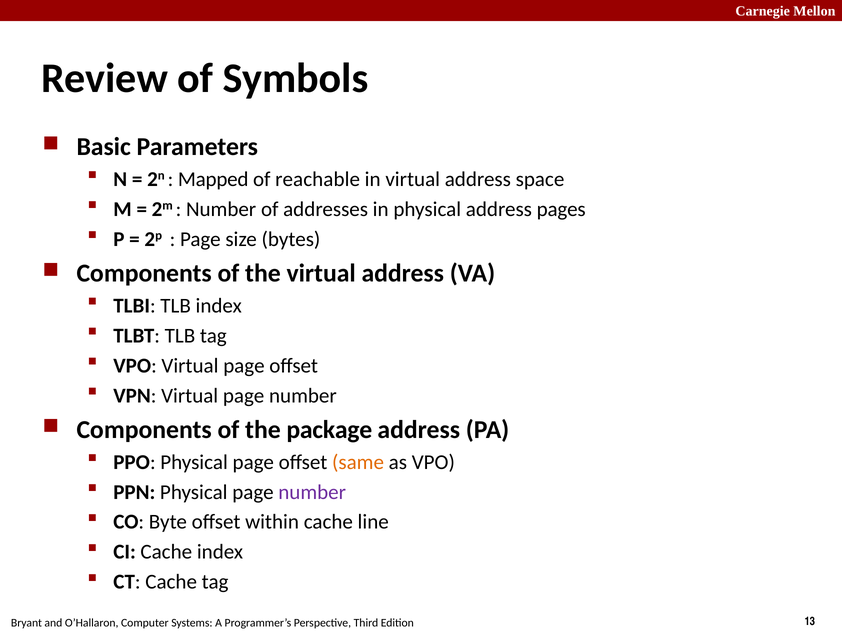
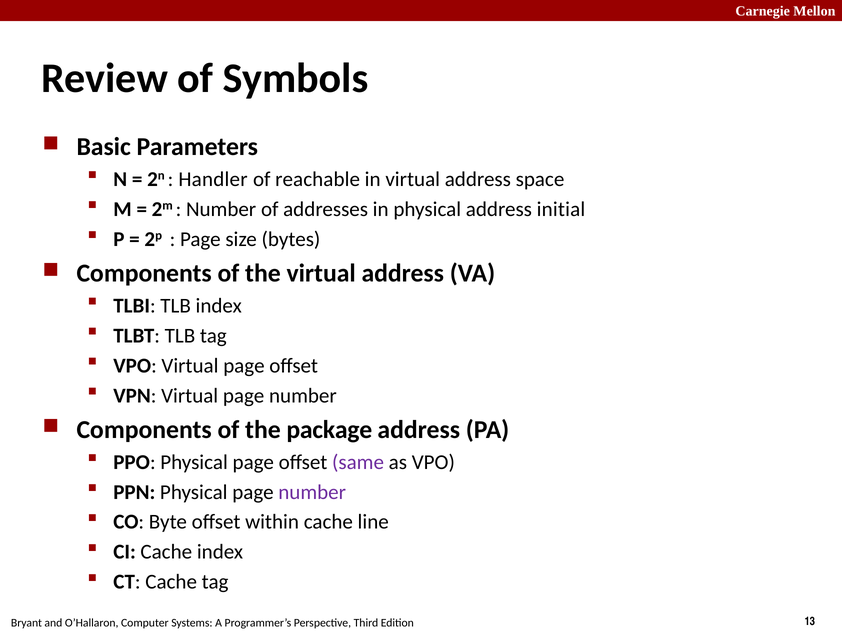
Mapped: Mapped -> Handler
pages: pages -> initial
same colour: orange -> purple
